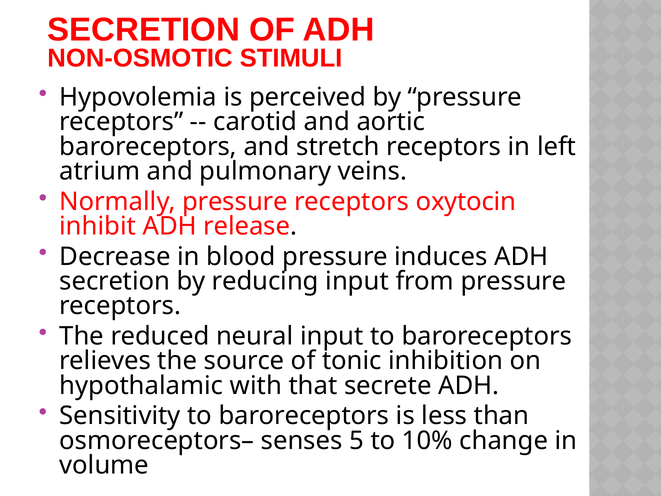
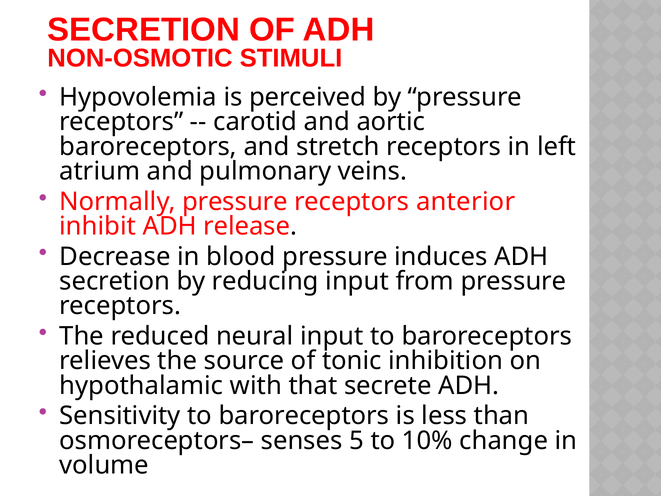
oxytocin: oxytocin -> anterior
